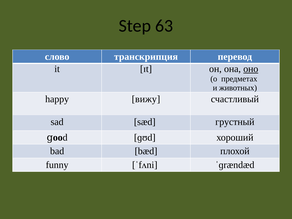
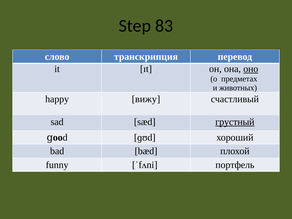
63: 63 -> 83
грустный underline: none -> present
ˈɡrændæd: ˈɡrændæd -> портфель
